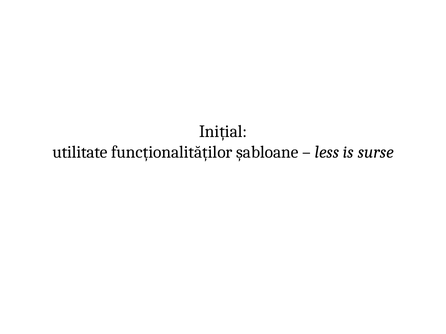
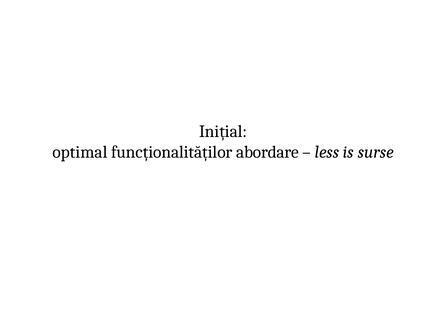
utilitate: utilitate -> optimal
șabloane: șabloane -> abordare
